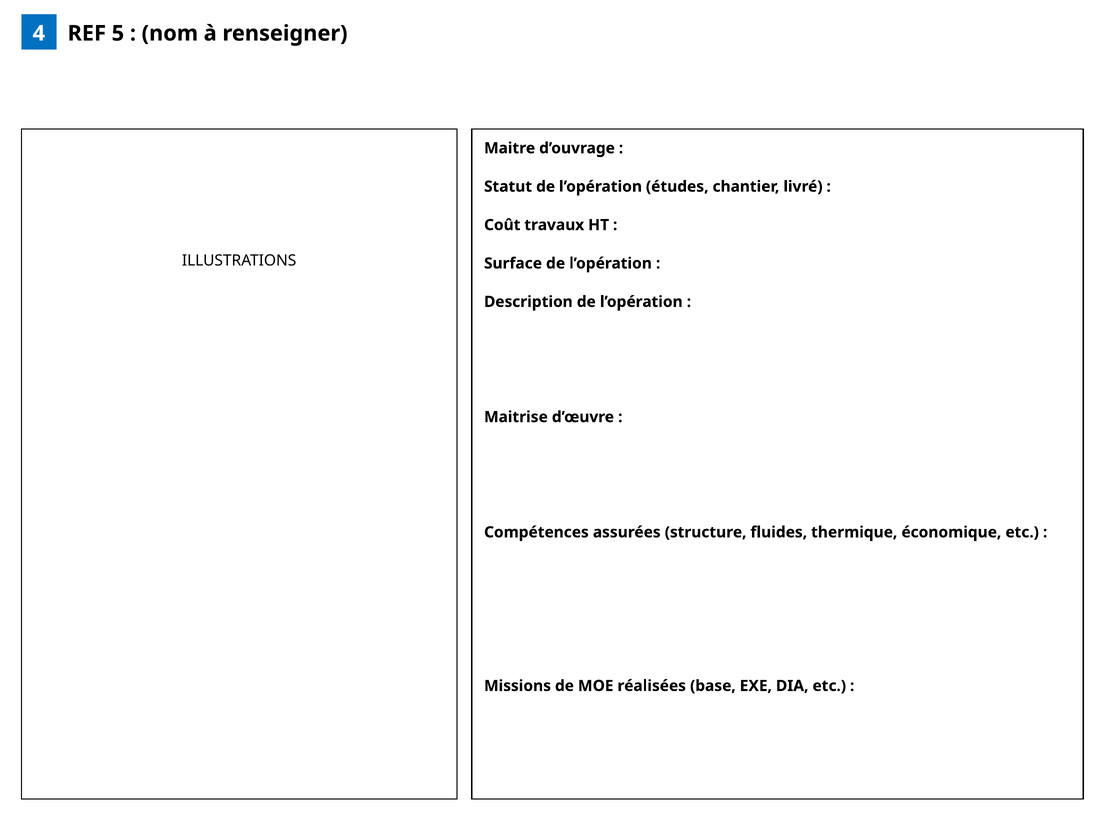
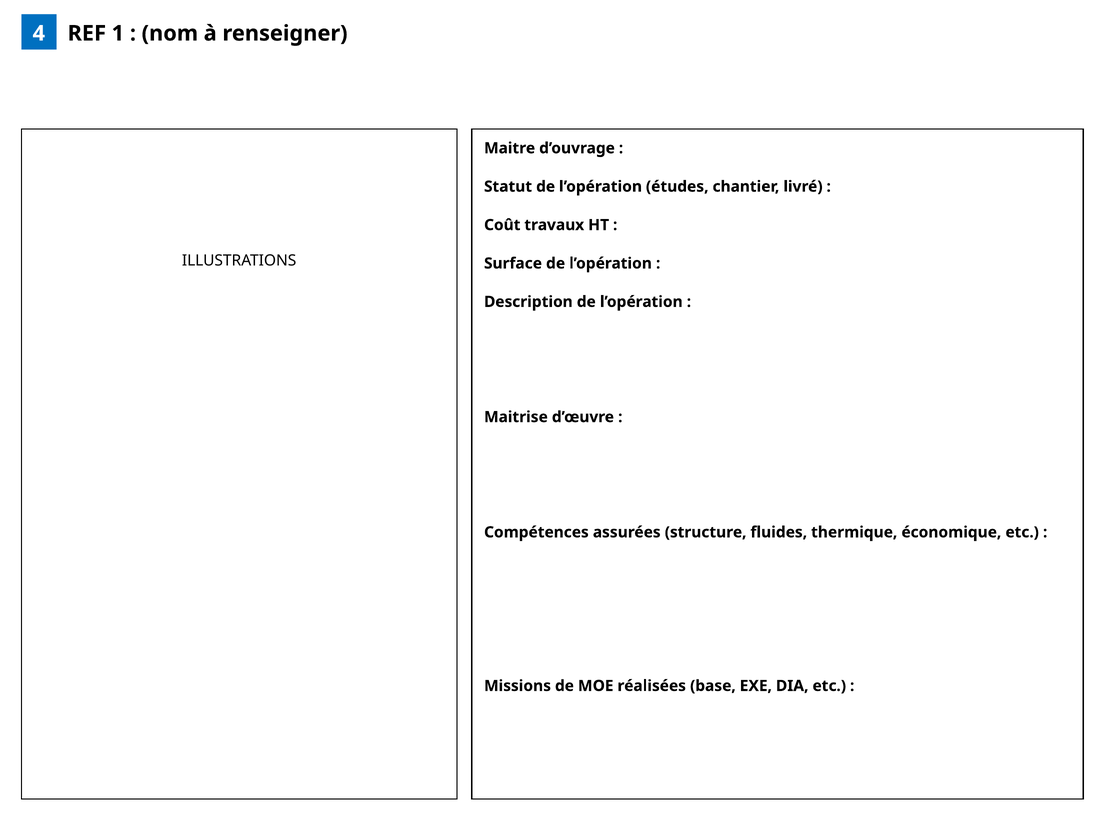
5: 5 -> 1
